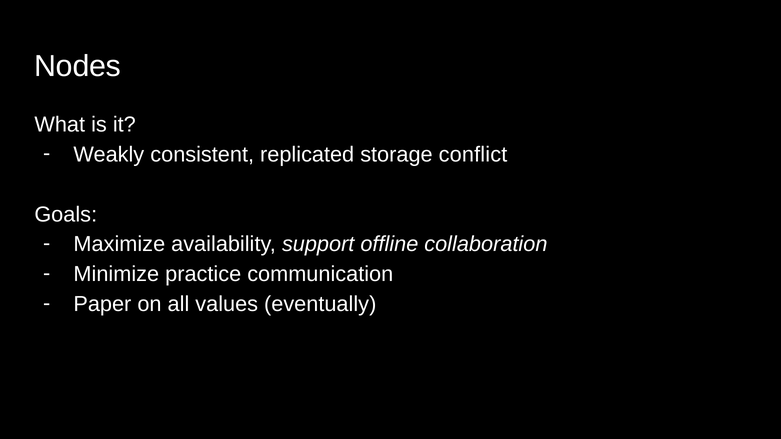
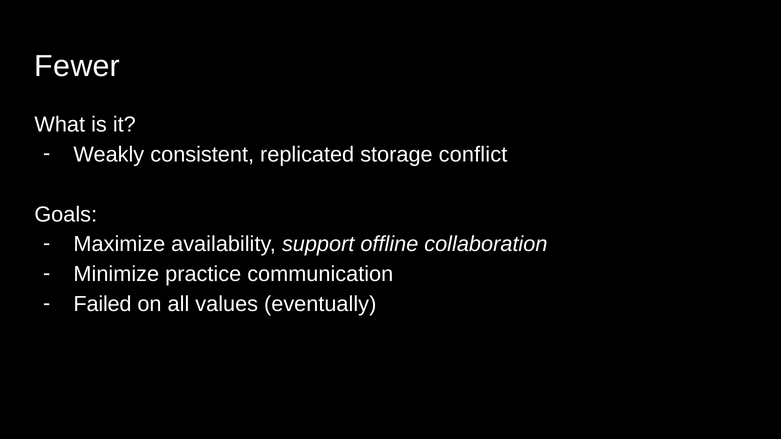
Nodes: Nodes -> Fewer
Paper: Paper -> Failed
